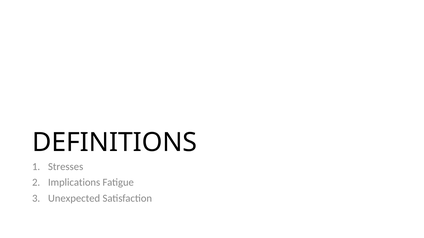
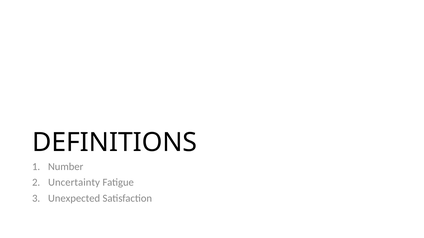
Stresses: Stresses -> Number
Implications: Implications -> Uncertainty
